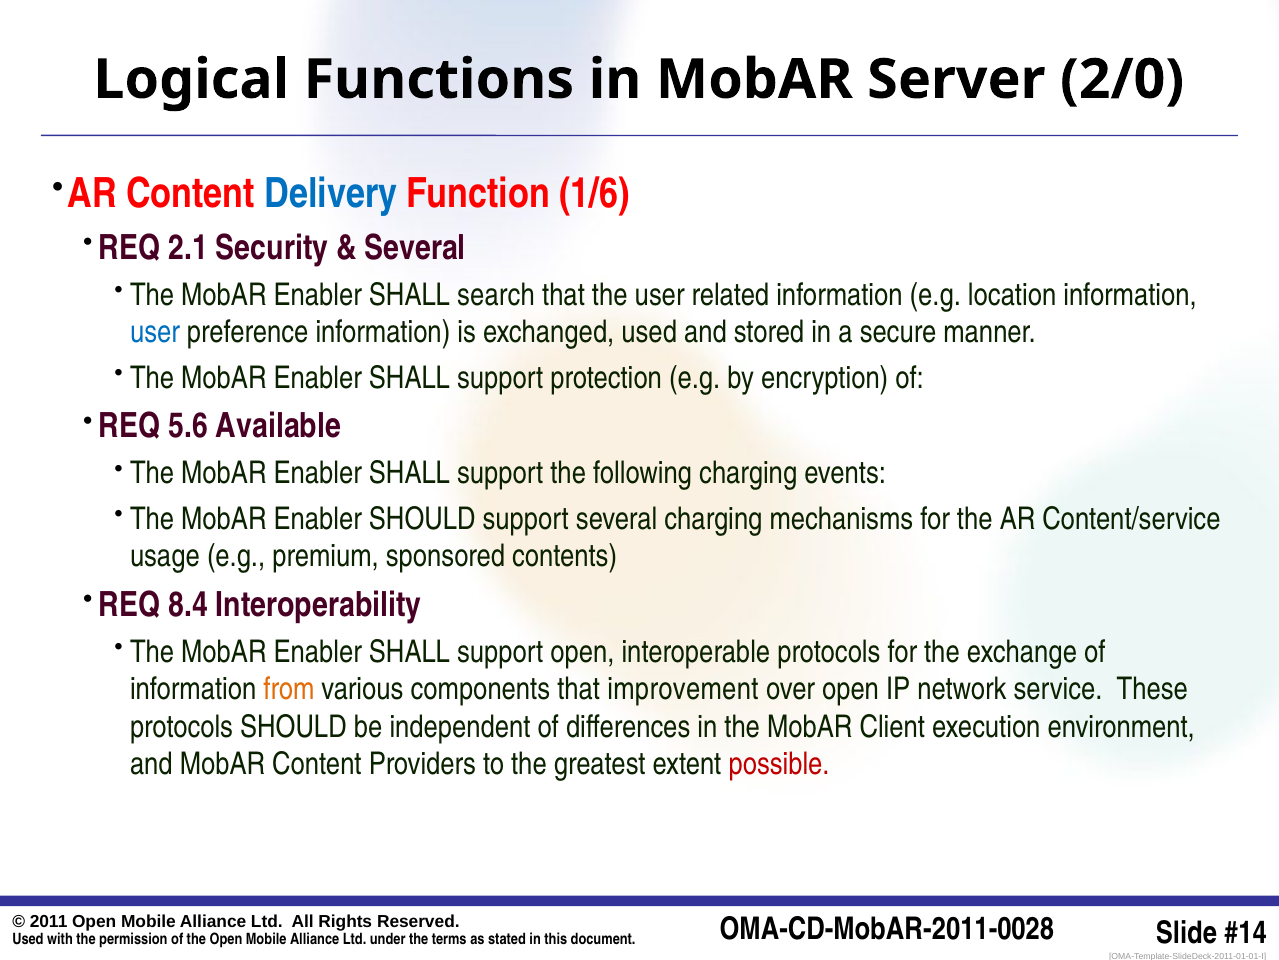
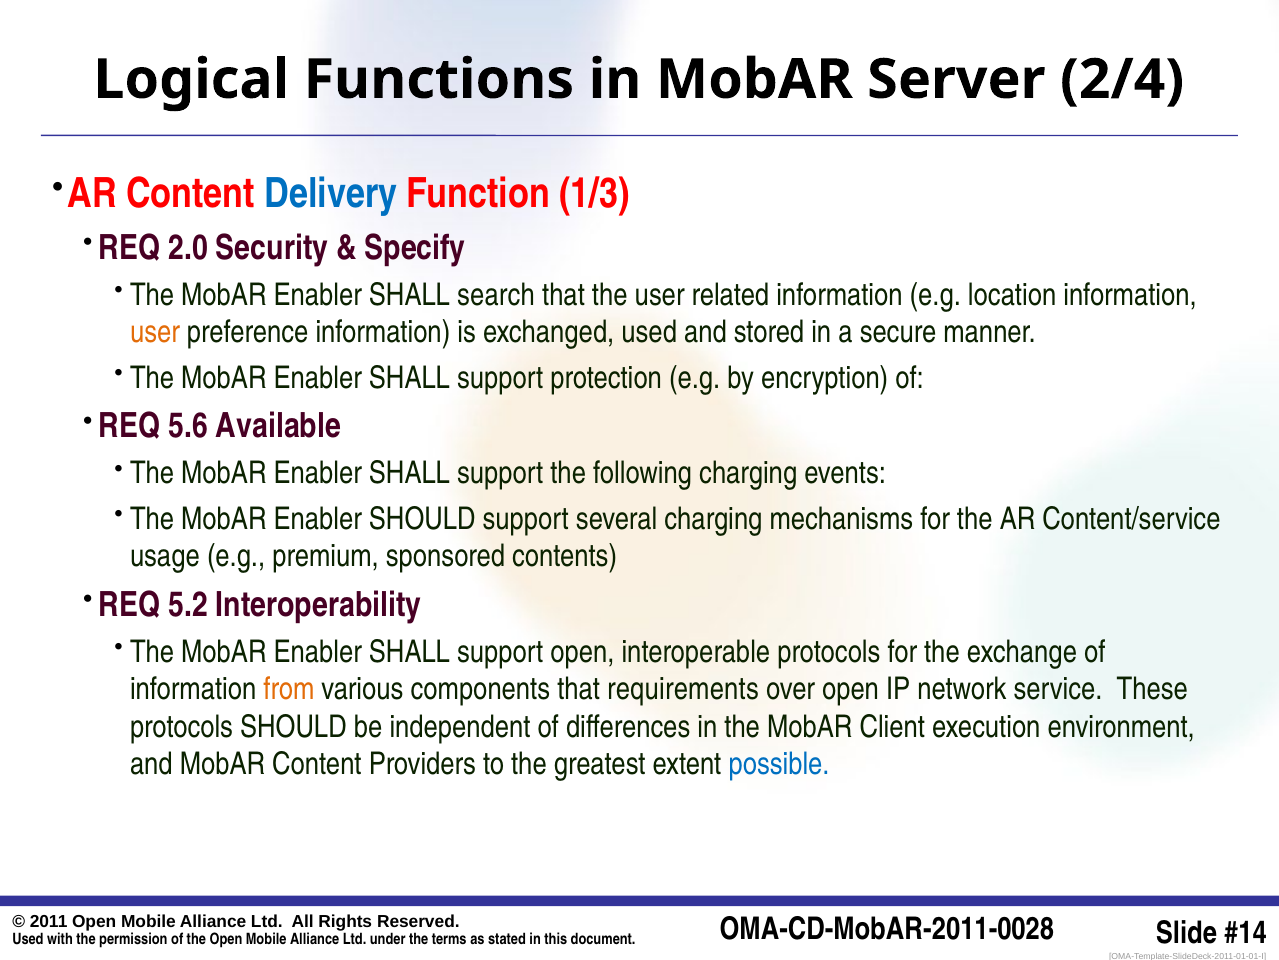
2/0: 2/0 -> 2/4
1/6: 1/6 -> 1/3
2.1: 2.1 -> 2.0
Several at (415, 248): Several -> Specify
user at (155, 332) colour: blue -> orange
8.4: 8.4 -> 5.2
improvement: improvement -> requirements
possible colour: red -> blue
